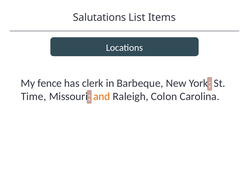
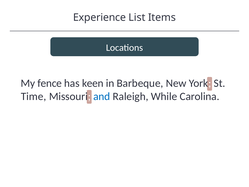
Salutations: Salutations -> Experience
clerk: clerk -> keen
and colour: orange -> blue
Colon: Colon -> While
